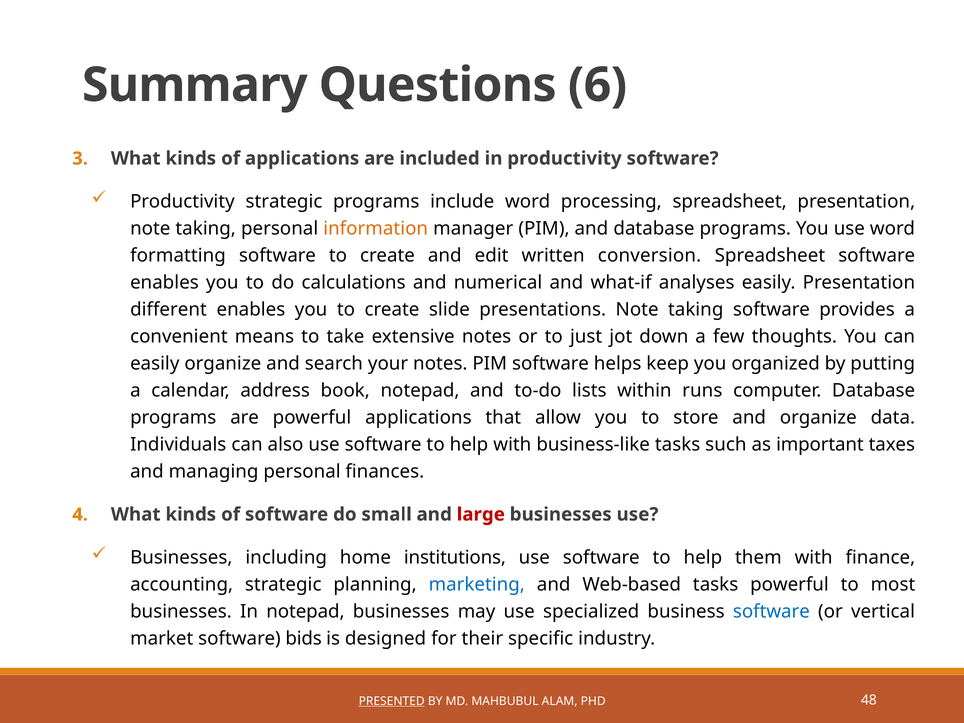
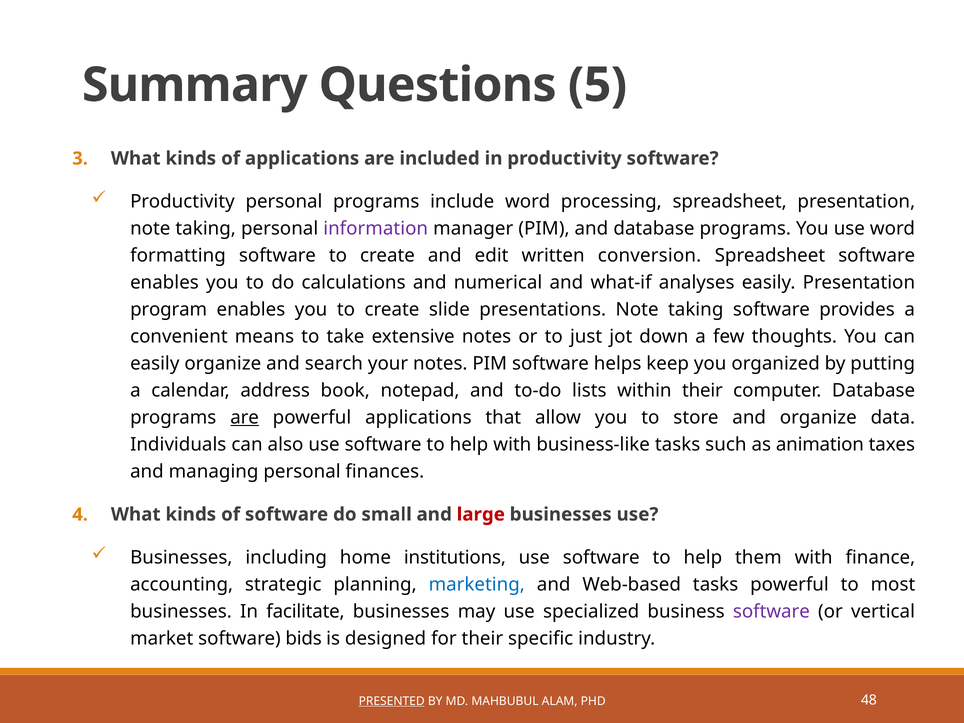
6: 6 -> 5
Productivity strategic: strategic -> personal
information colour: orange -> purple
different: different -> program
within runs: runs -> their
are at (245, 417) underline: none -> present
important: important -> animation
In notepad: notepad -> facilitate
software at (771, 611) colour: blue -> purple
